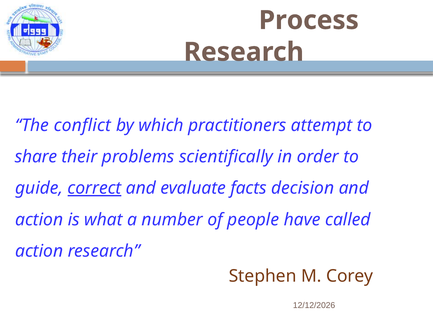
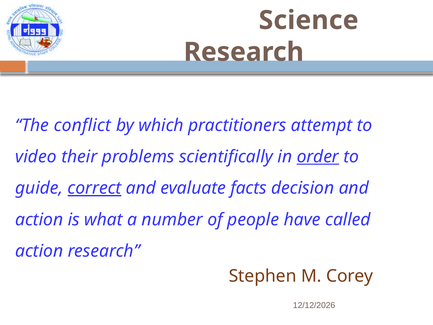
Process: Process -> Science
share: share -> video
order underline: none -> present
